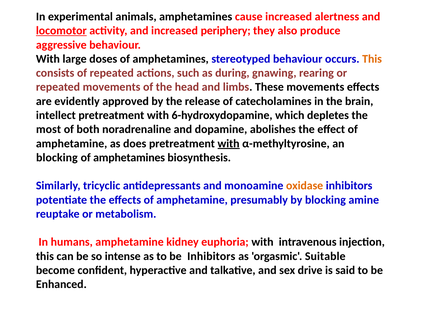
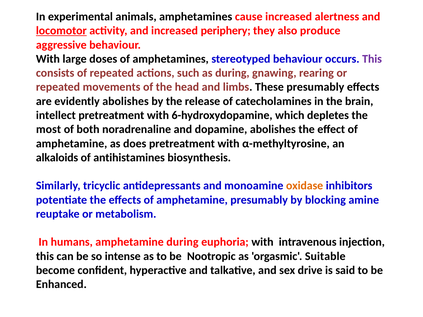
This at (372, 59) colour: orange -> purple
These movements: movements -> presumably
evidently approved: approved -> abolishes
with at (229, 144) underline: present -> none
blocking at (57, 158): blocking -> alkaloids
amphetamines at (129, 158): amphetamines -> antihistamines
amphetamine kidney: kidney -> during
be Inhibitors: Inhibitors -> Nootropic
